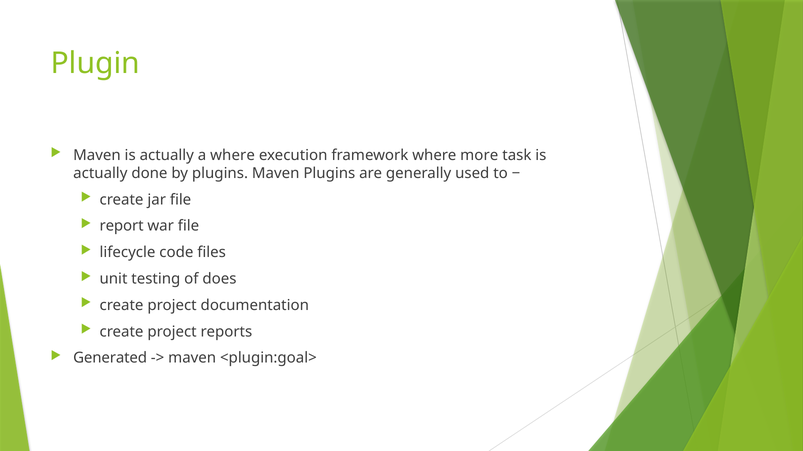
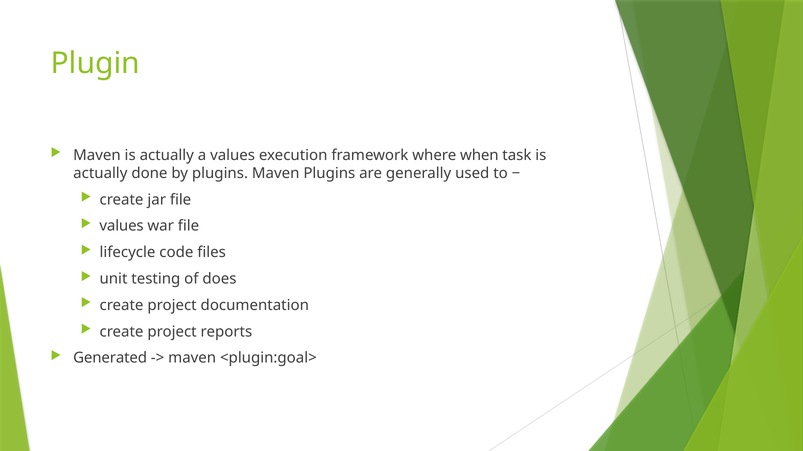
a where: where -> values
more: more -> when
report at (122, 226): report -> values
